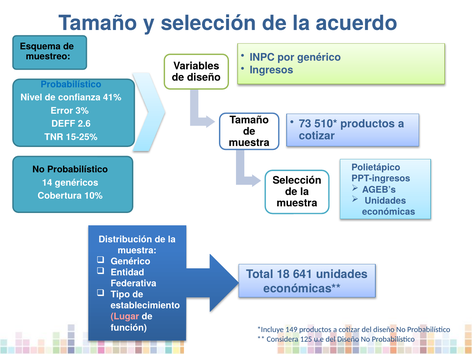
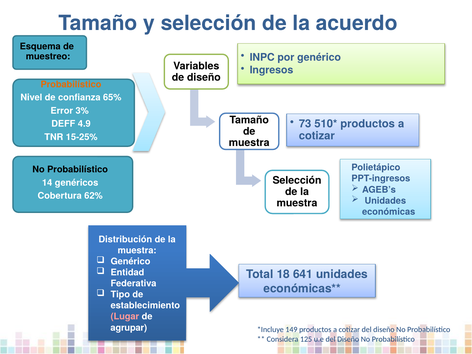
Probabilístico at (71, 84) colour: blue -> orange
41%: 41% -> 65%
2.6: 2.6 -> 4.9
10%: 10% -> 62%
función: función -> agrupar
